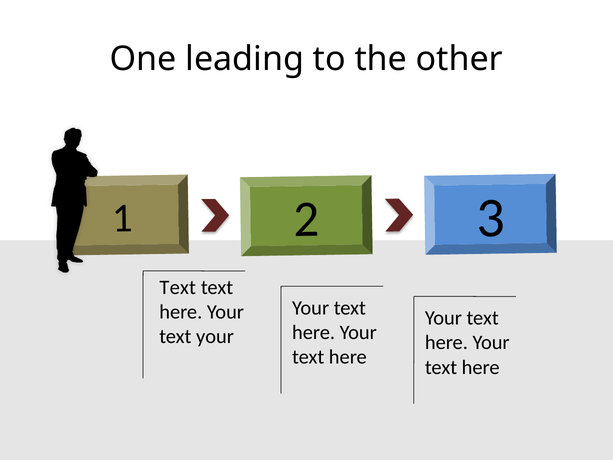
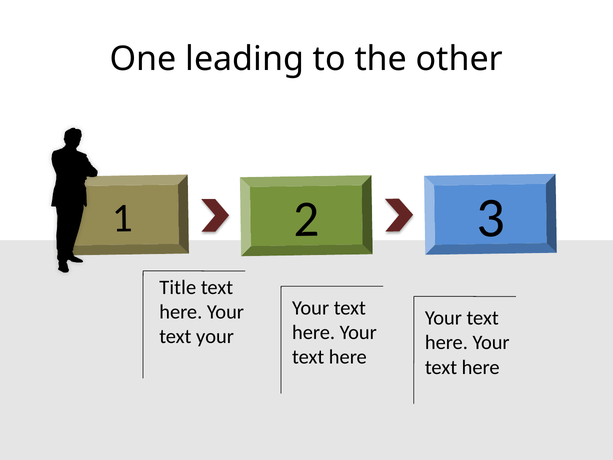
Text at (178, 287): Text -> Title
